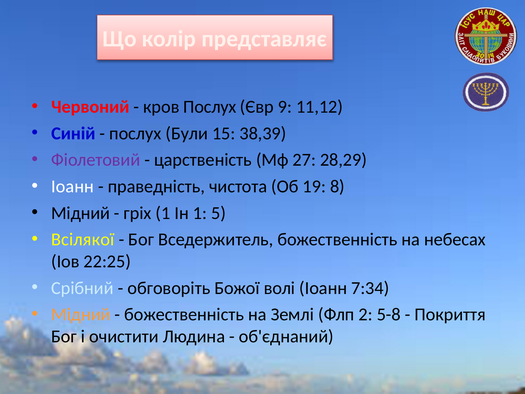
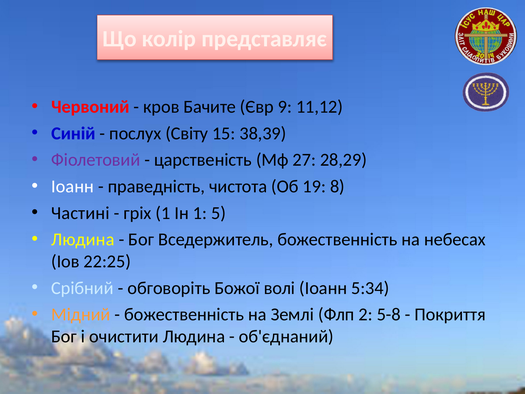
кров Послух: Послух -> Бачите
Були: Були -> Світу
Мідний at (81, 213): Мідний -> Частині
Всілякої at (83, 239): Всілякої -> Людина
7:34: 7:34 -> 5:34
